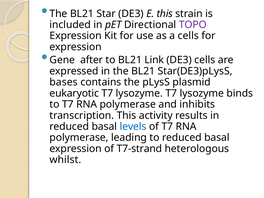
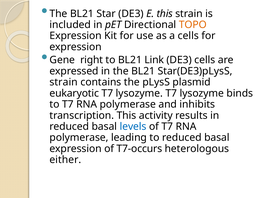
TOPO colour: purple -> orange
after: after -> right
bases at (64, 82): bases -> strain
T7-strand: T7-strand -> T7-occurs
whilst: whilst -> either
